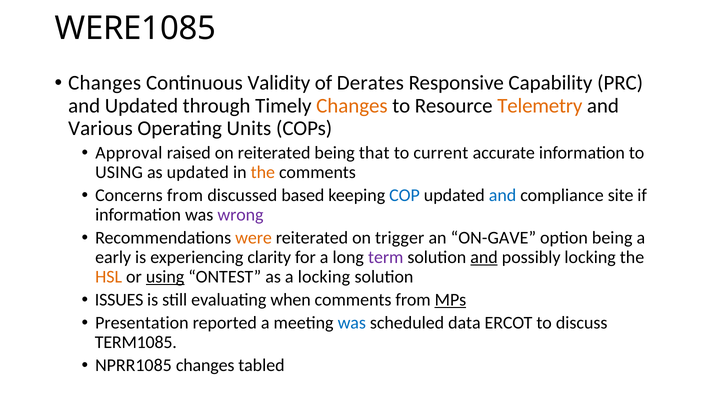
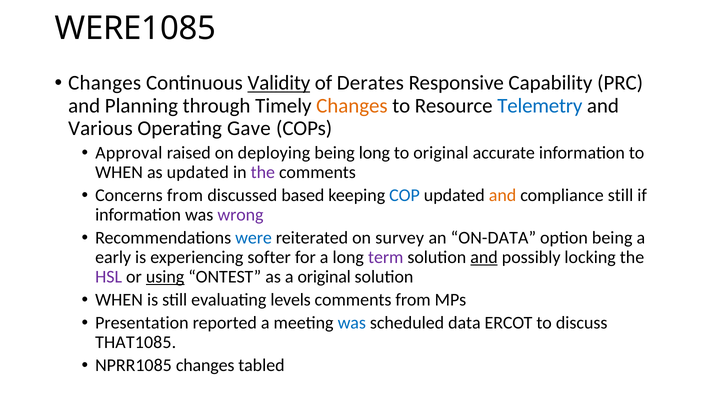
Validity underline: none -> present
and Updated: Updated -> Planning
Telemetry colour: orange -> blue
Units: Units -> Gave
on reiterated: reiterated -> deploying
being that: that -> long
to current: current -> original
USING at (119, 172): USING -> WHEN
the at (263, 172) colour: orange -> purple
and at (503, 195) colour: blue -> orange
compliance site: site -> still
were colour: orange -> blue
trigger: trigger -> survey
ON-GAVE: ON-GAVE -> ON-DATA
clarity: clarity -> softer
HSL colour: orange -> purple
a locking: locking -> original
ISSUES at (119, 300): ISSUES -> WHEN
when: when -> levels
MPs underline: present -> none
TERM1085: TERM1085 -> THAT1085
